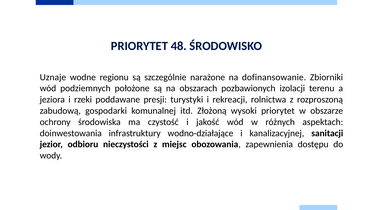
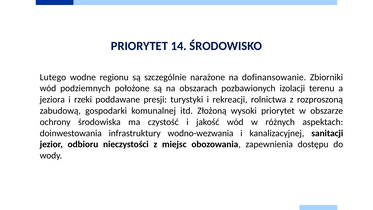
48: 48 -> 14
Uznaje: Uznaje -> Lutego
wodno-działające: wodno-działające -> wodno-wezwania
